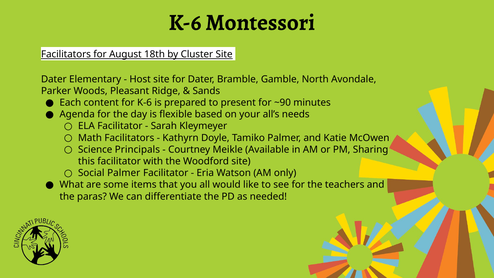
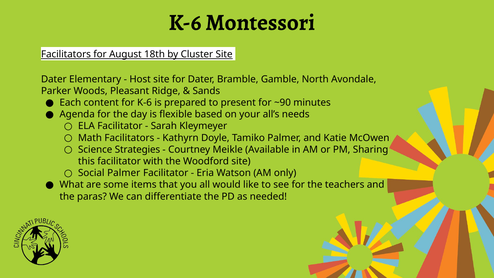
Principals: Principals -> Strategies
